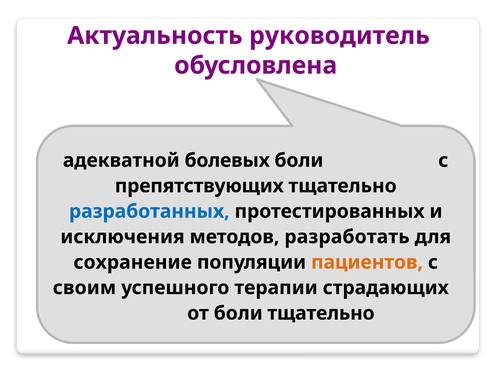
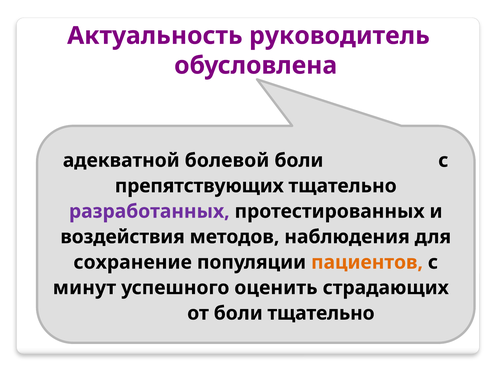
болевых: болевых -> болевой
разработанных colour: blue -> purple
исключения: исключения -> воздействия
разработать: разработать -> наблюдения
своим: своим -> минут
терапии: терапии -> оценить
